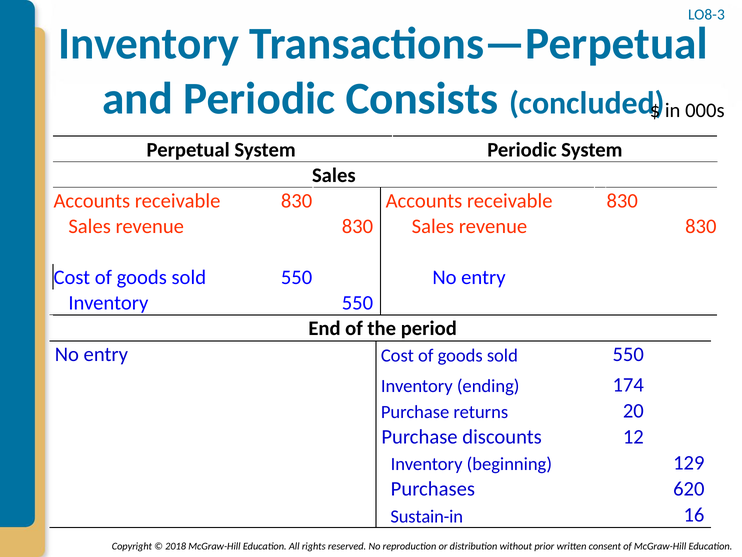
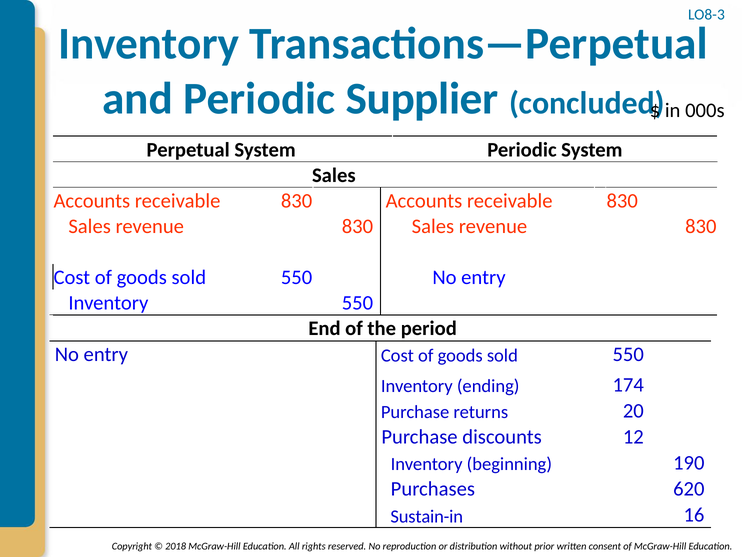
Consists: Consists -> Supplier
129: 129 -> 190
